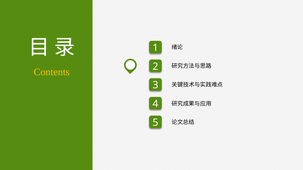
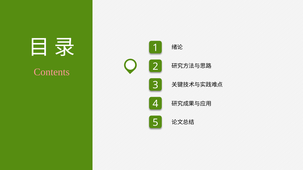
Contents colour: yellow -> pink
